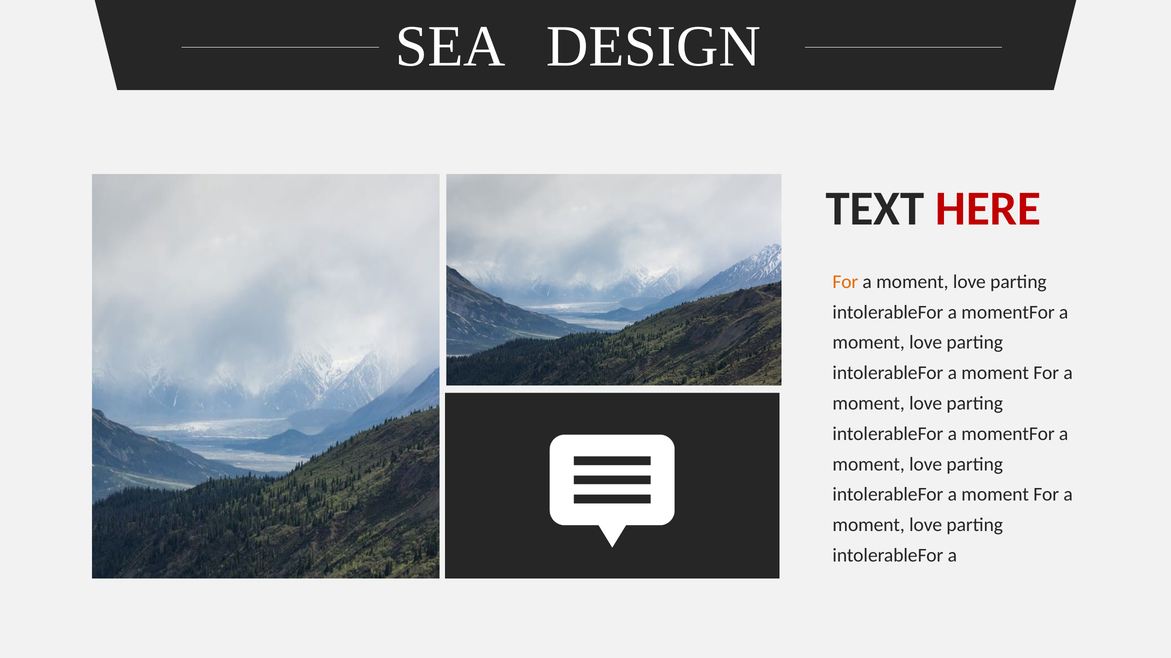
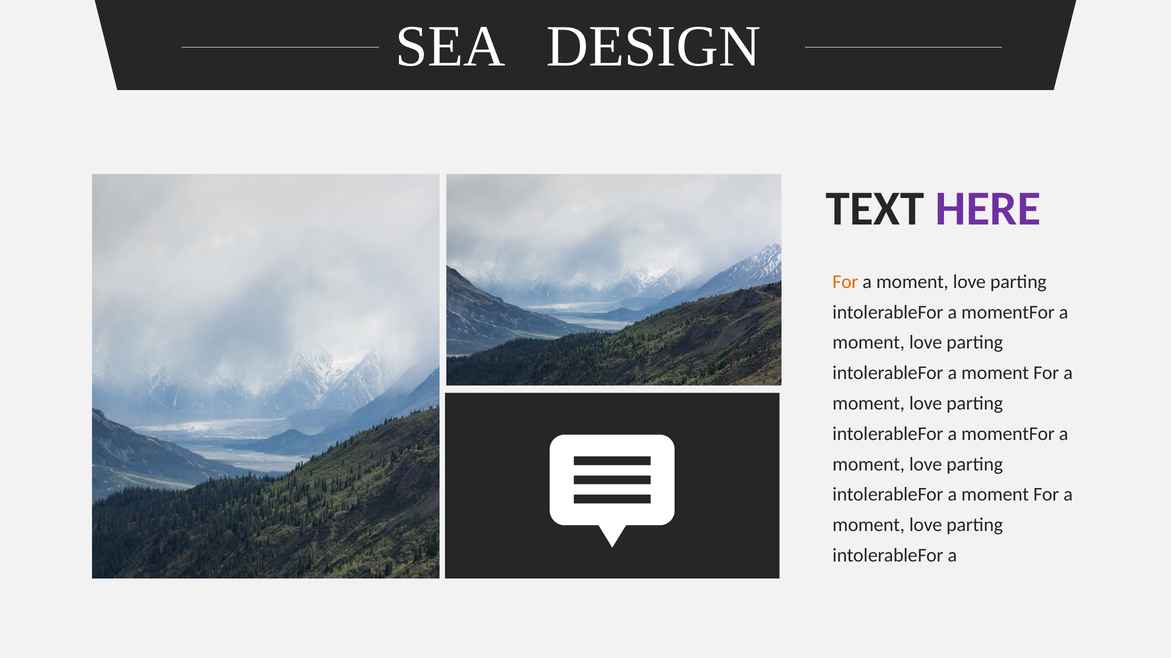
HERE colour: red -> purple
